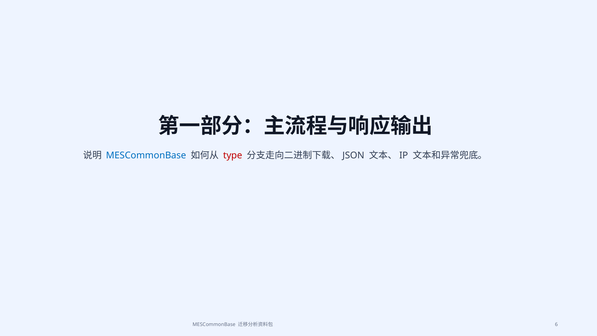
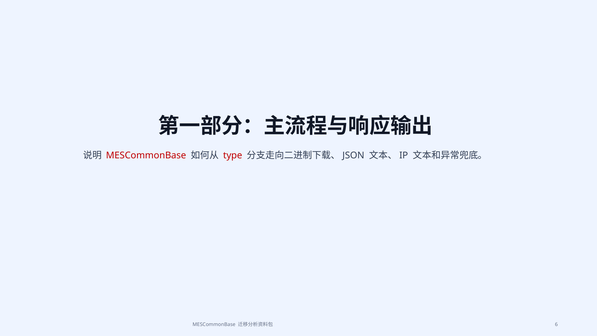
MESCommonBase at (146, 155) colour: blue -> red
